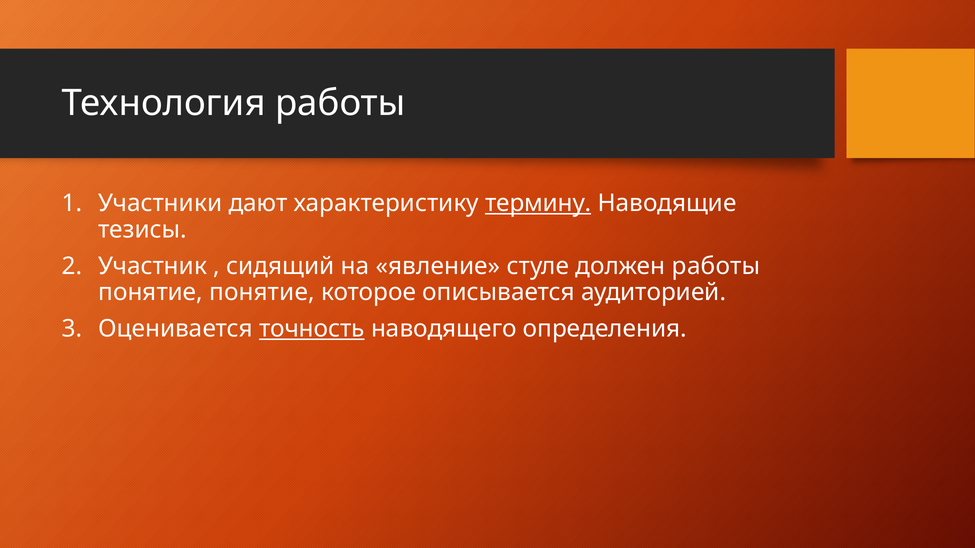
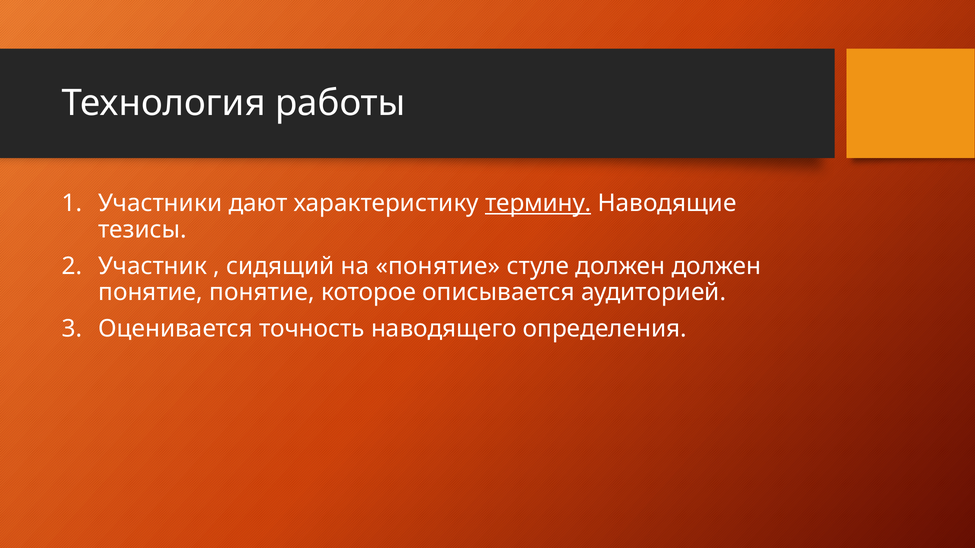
на явление: явление -> понятие
должен работы: работы -> должен
точность underline: present -> none
